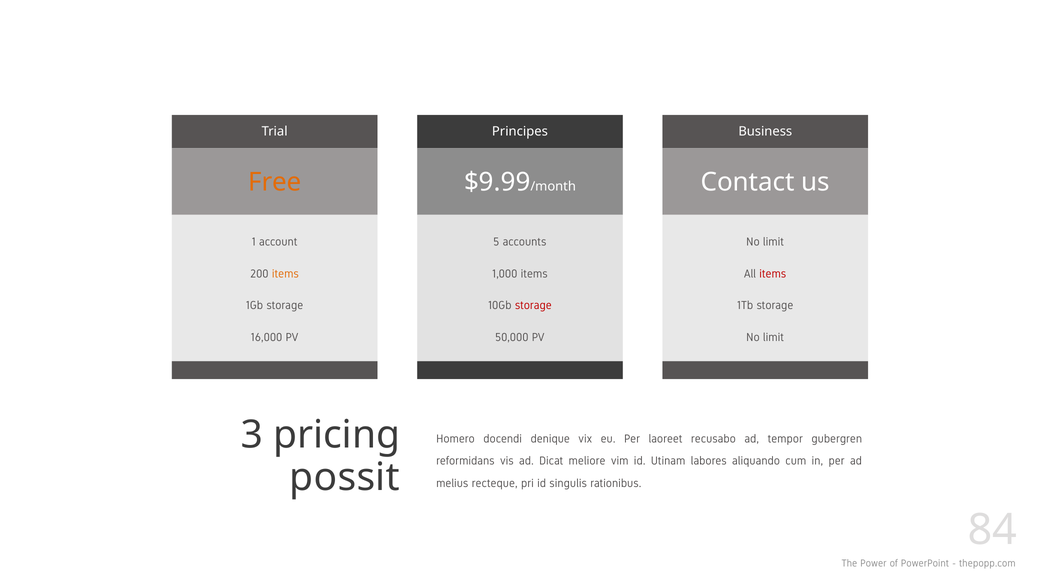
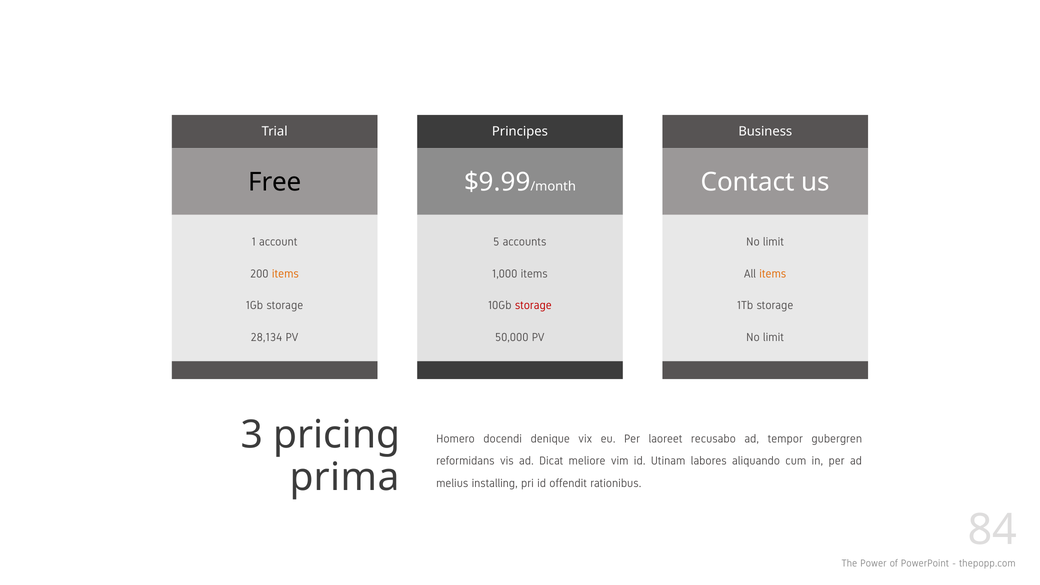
Free colour: orange -> black
items at (773, 274) colour: red -> orange
16,000: 16,000 -> 28,134
possit: possit -> prima
recteque: recteque -> installing
singulis: singulis -> offendit
